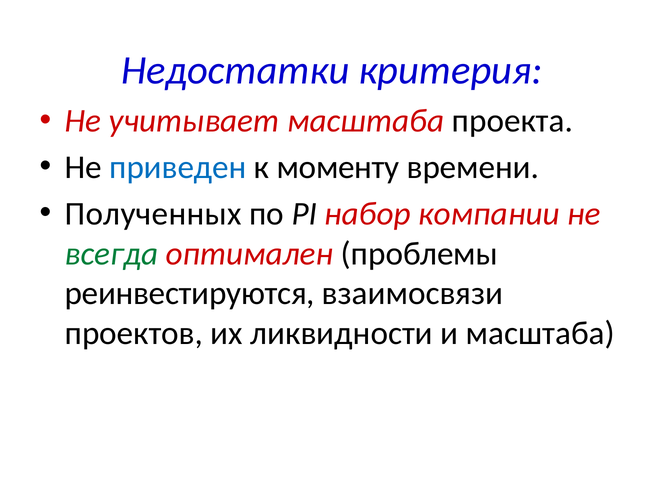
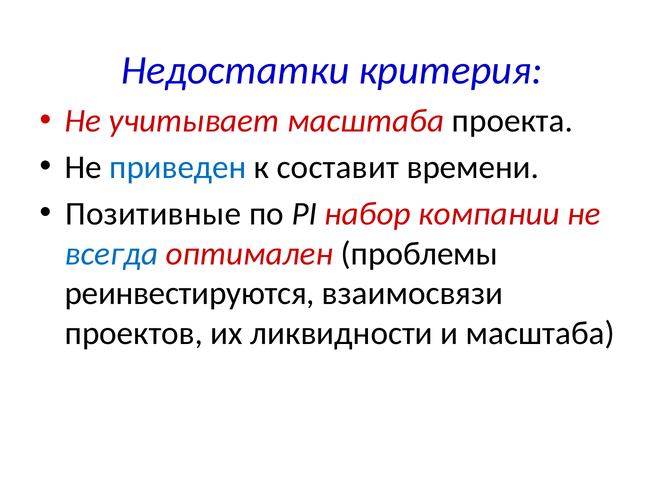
моменту: моменту -> составит
Полученных: Полученных -> Позитивные
всегда colour: green -> blue
